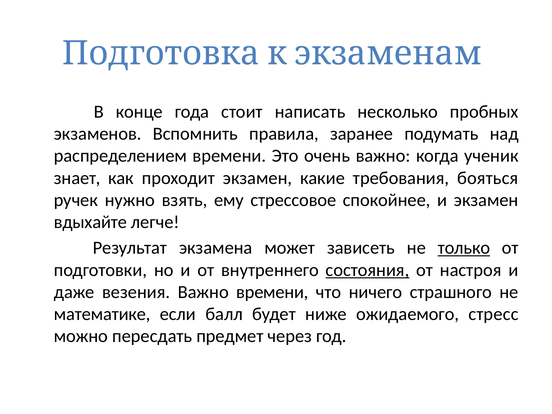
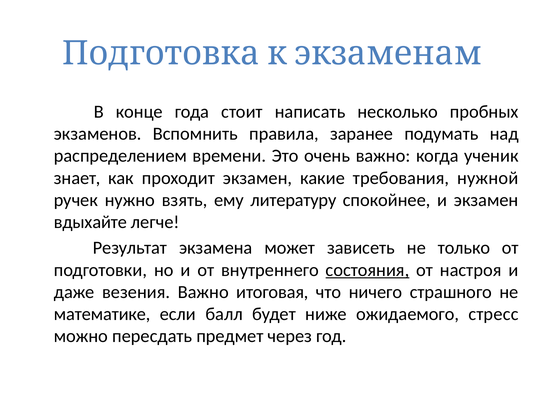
бояться: бояться -> нужной
стрессовое: стрессовое -> литературу
только underline: present -> none
Важно времени: времени -> итоговая
